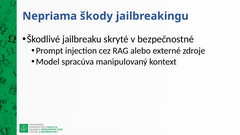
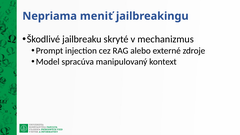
škody: škody -> meniť
bezpečnostné: bezpečnostné -> mechanizmus
